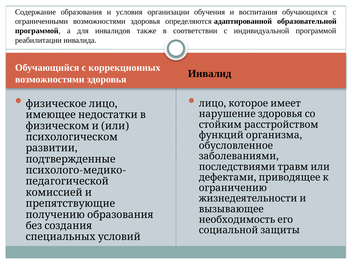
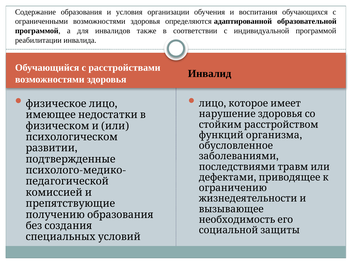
коррекционных: коррекционных -> расстройствами
